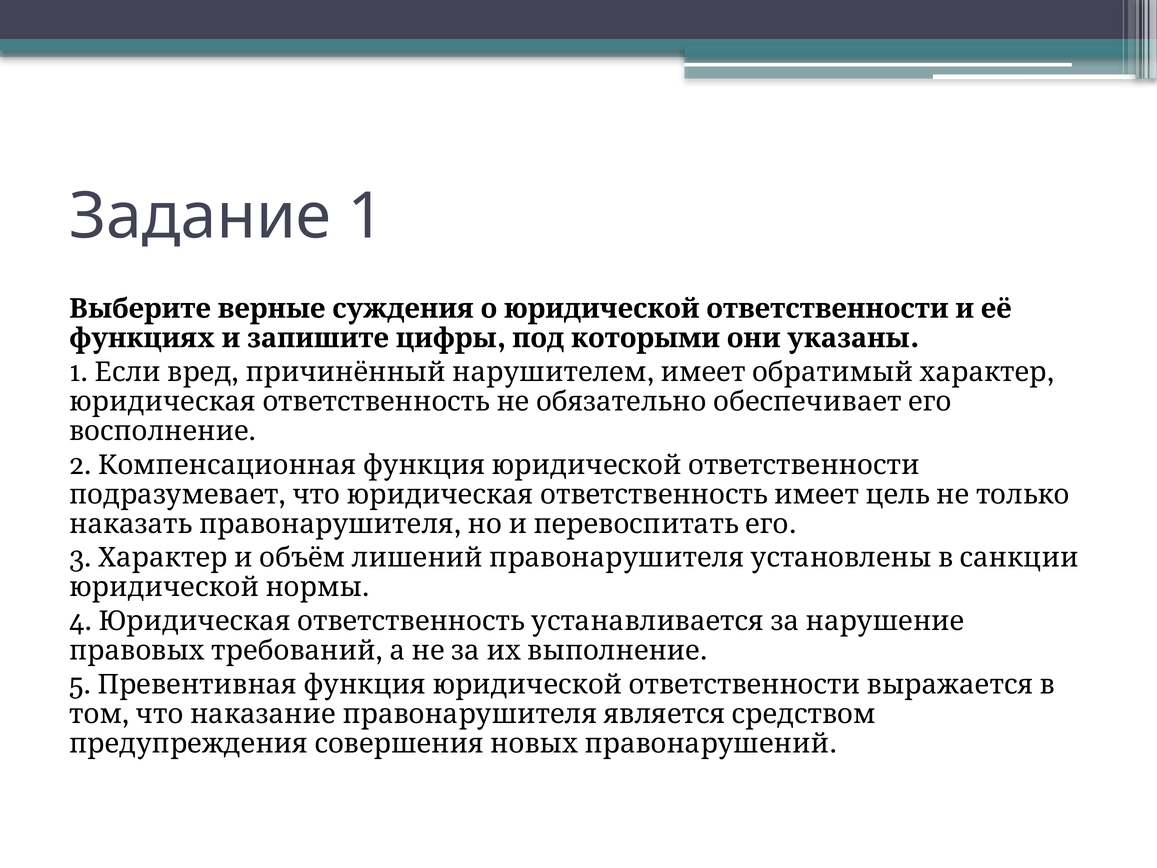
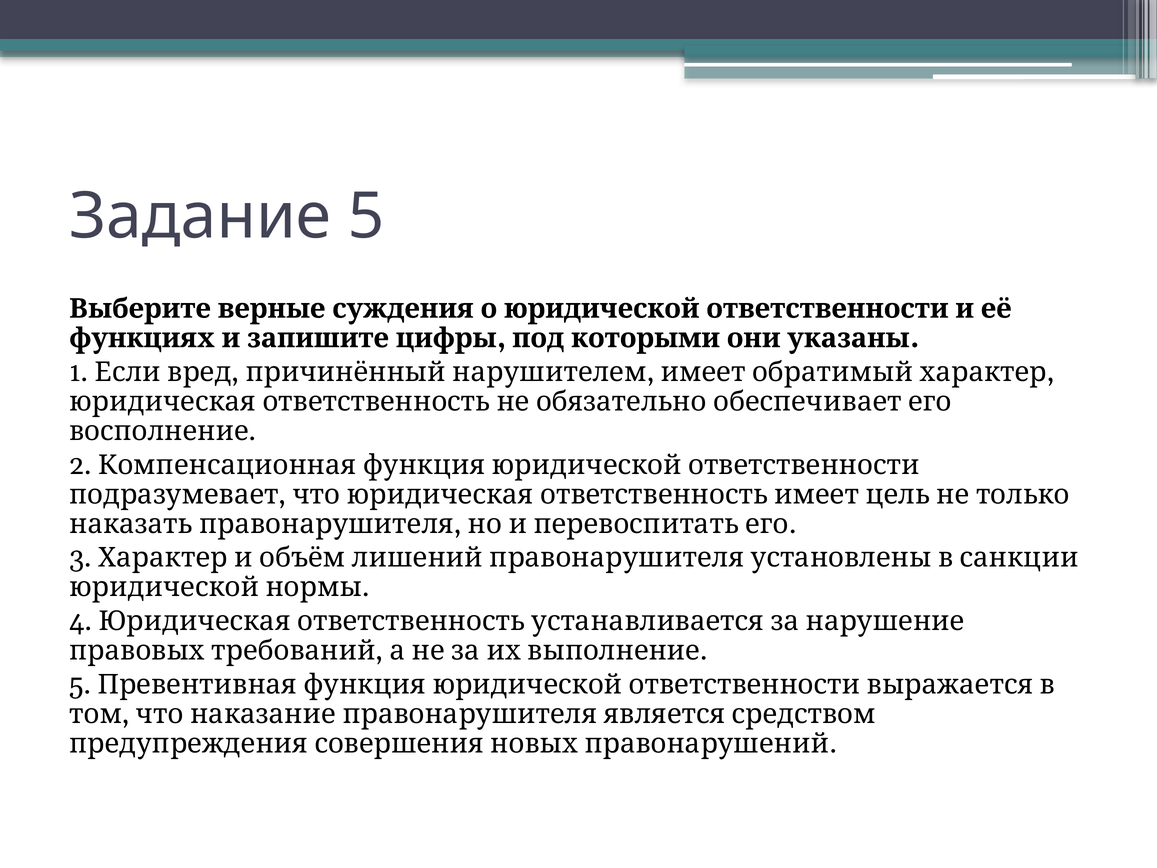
Задание 1: 1 -> 5
